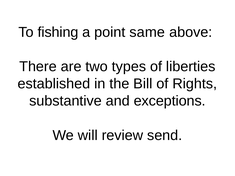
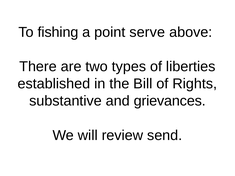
same: same -> serve
exceptions: exceptions -> grievances
